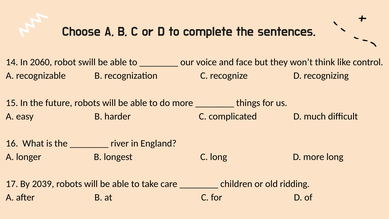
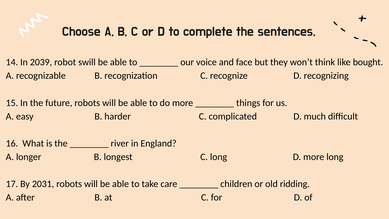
2060: 2060 -> 2039
control: control -> bought
2039: 2039 -> 2031
